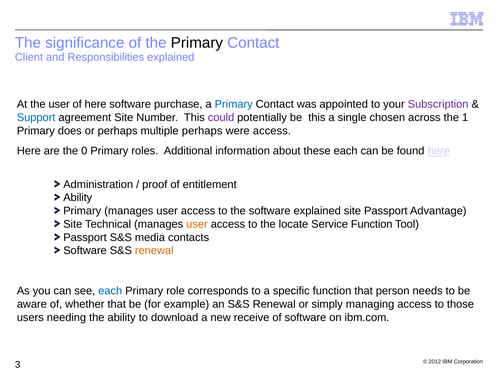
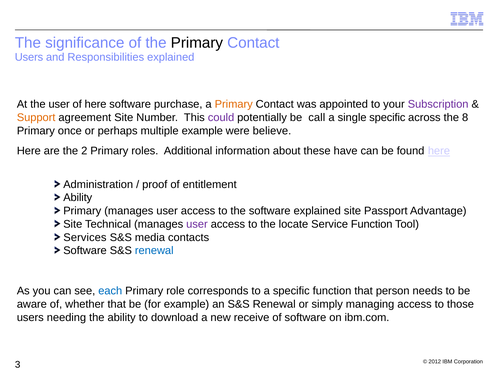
Client at (29, 57): Client -> Users
Primary at (234, 104) colour: blue -> orange
Support colour: blue -> orange
be this: this -> call
single chosen: chosen -> specific
1: 1 -> 8
does: does -> once
multiple perhaps: perhaps -> example
were access: access -> believe
0: 0 -> 2
these each: each -> have
user at (197, 224) colour: orange -> purple
Passport at (85, 238): Passport -> Services
renewal at (154, 251) colour: orange -> blue
